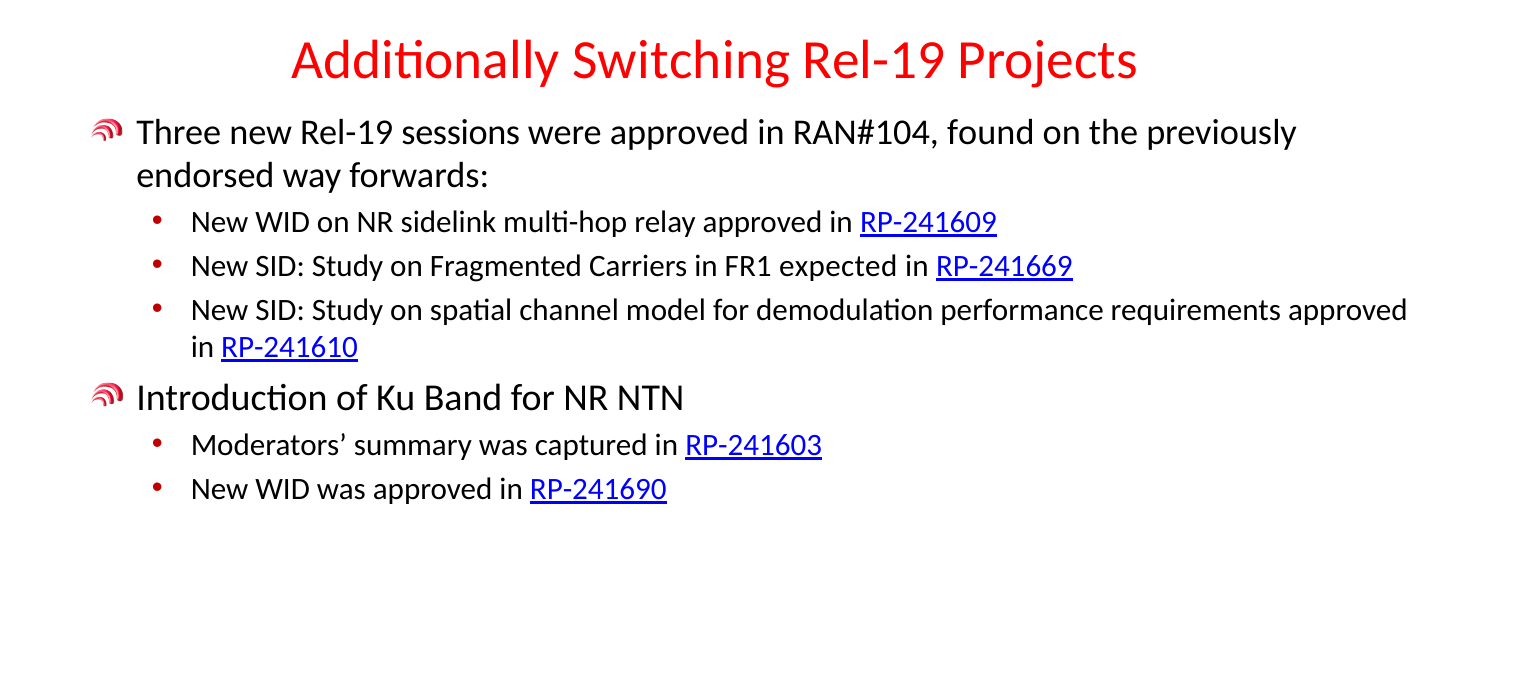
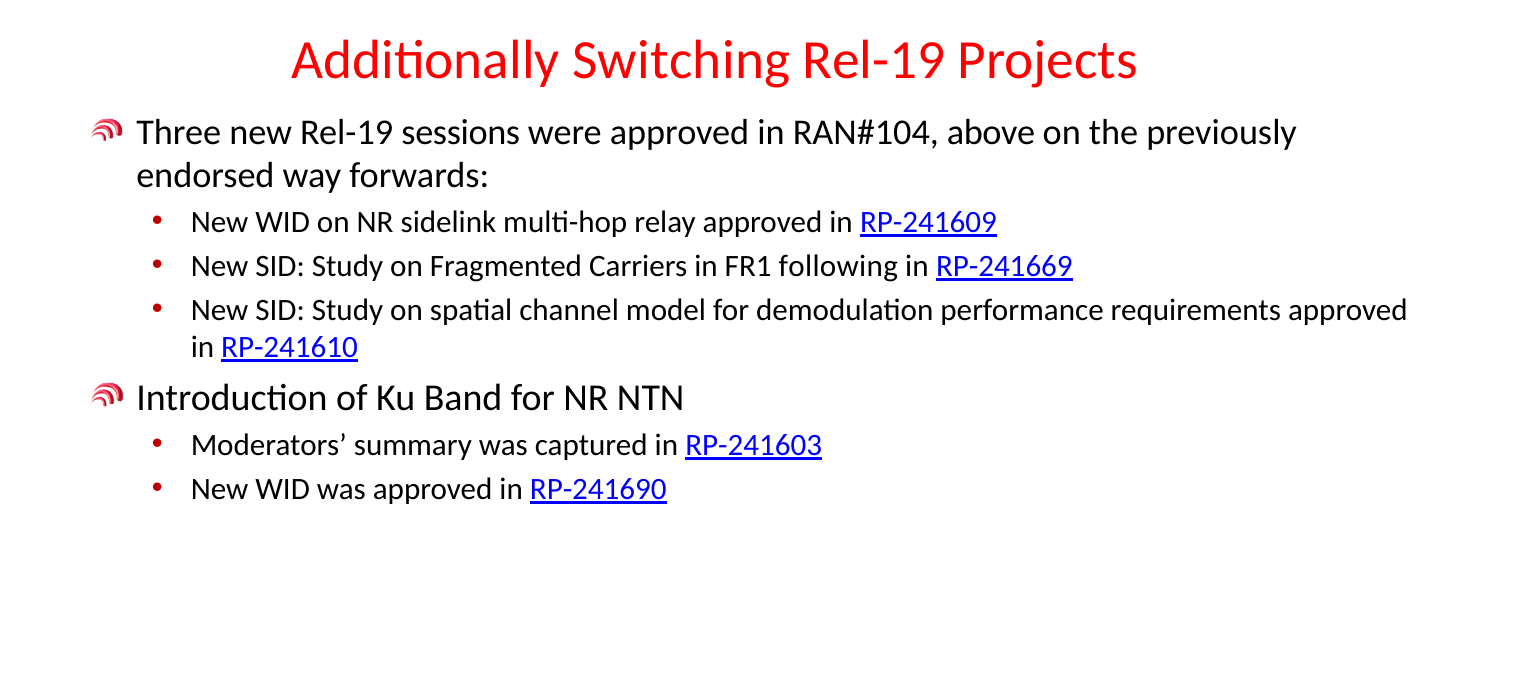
found: found -> above
expected: expected -> following
